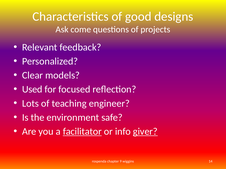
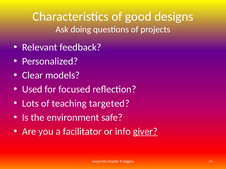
come: come -> doing
engineer: engineer -> targeted
facilitator underline: present -> none
